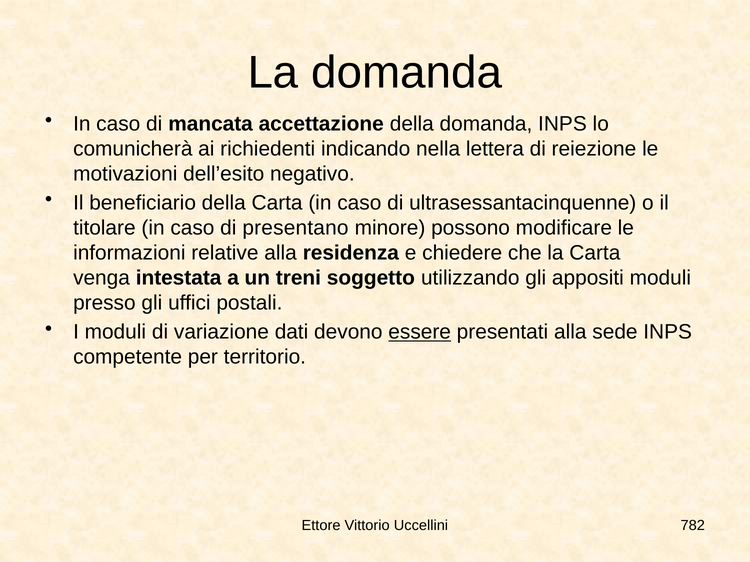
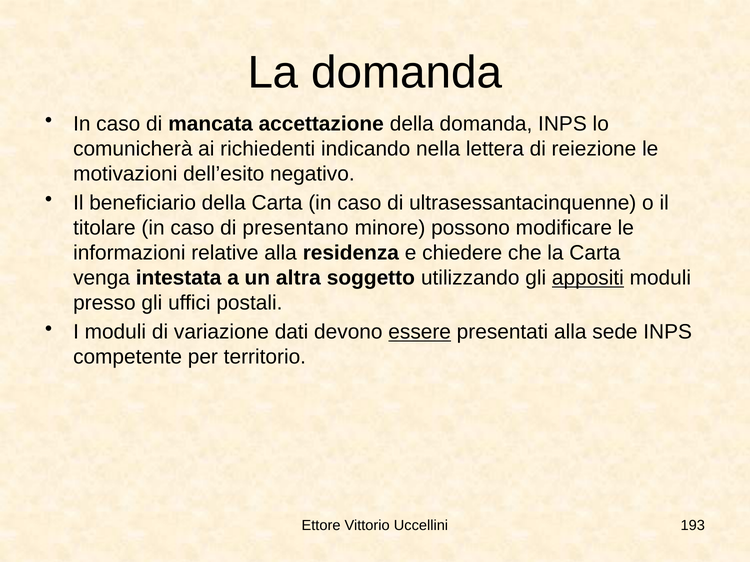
treni: treni -> altra
appositi underline: none -> present
782: 782 -> 193
